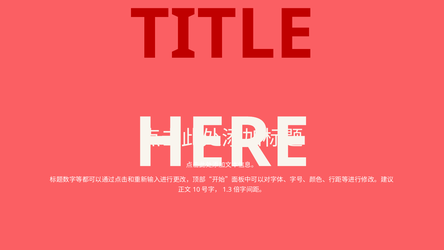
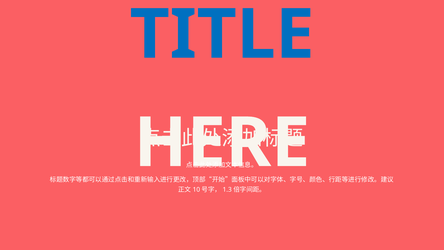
TITLE colour: red -> blue
